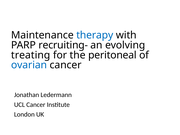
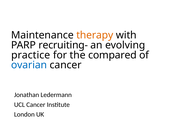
therapy colour: blue -> orange
treating: treating -> practice
peritoneal: peritoneal -> compared
